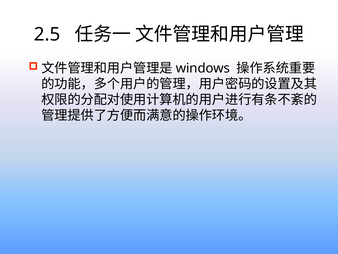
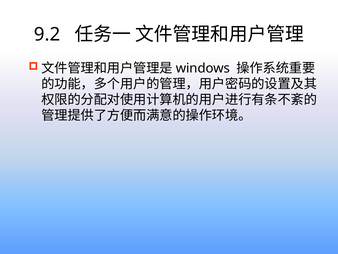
2.5: 2.5 -> 9.2
